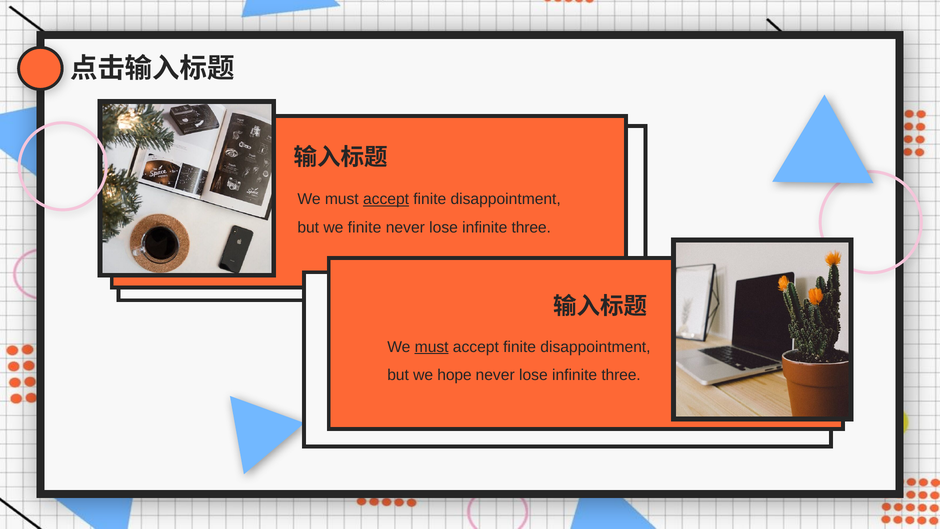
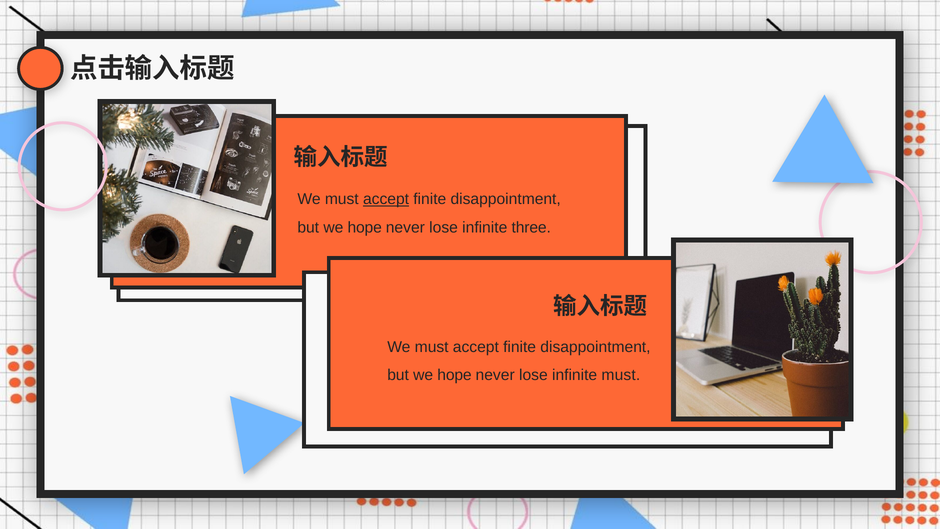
finite at (365, 227): finite -> hope
must at (432, 347) underline: present -> none
three at (621, 375): three -> must
